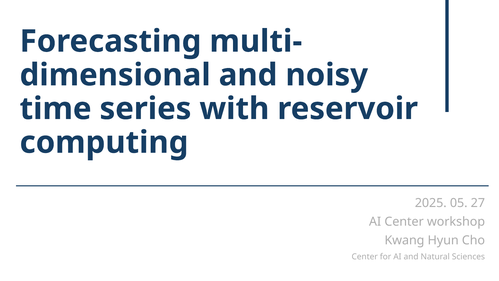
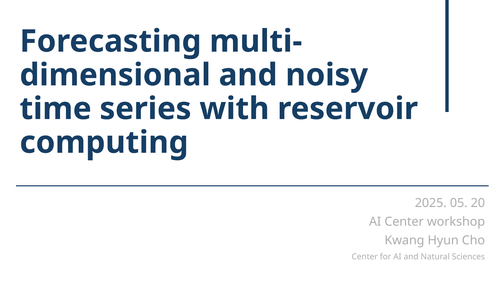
27: 27 -> 20
